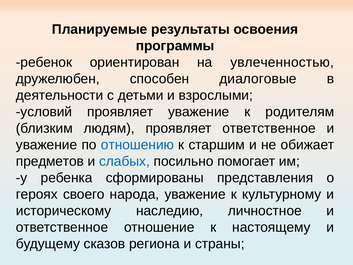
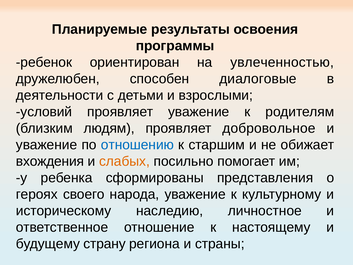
проявляет ответственное: ответственное -> добровольное
предметов: предметов -> вхождения
слабых colour: blue -> orange
сказов: сказов -> страну
